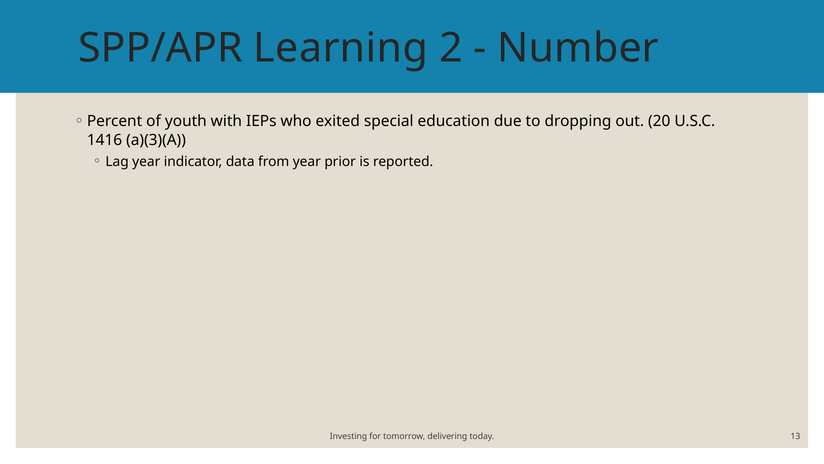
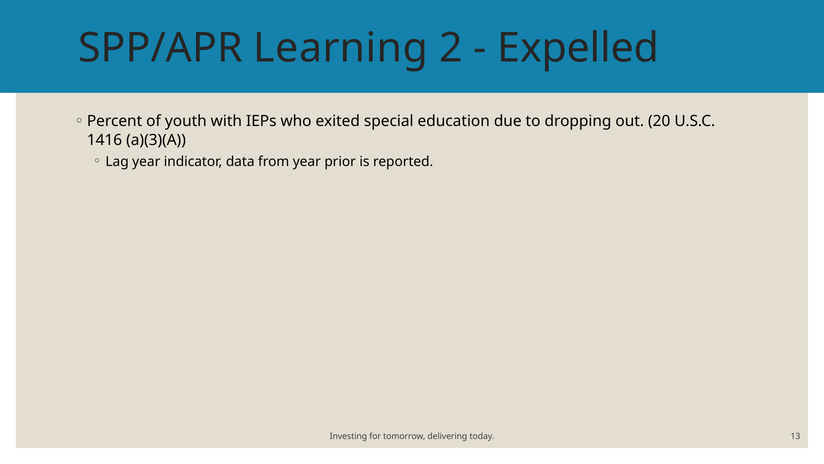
Number: Number -> Expelled
